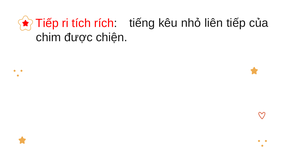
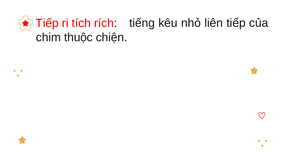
được: được -> thuộc
